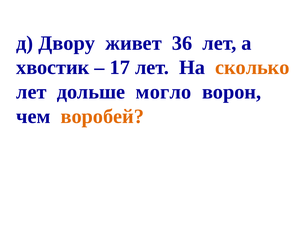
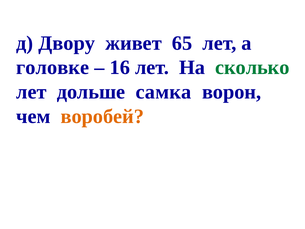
36: 36 -> 65
хвостик: хвостик -> головке
17: 17 -> 16
сколько colour: orange -> green
могло: могло -> самка
